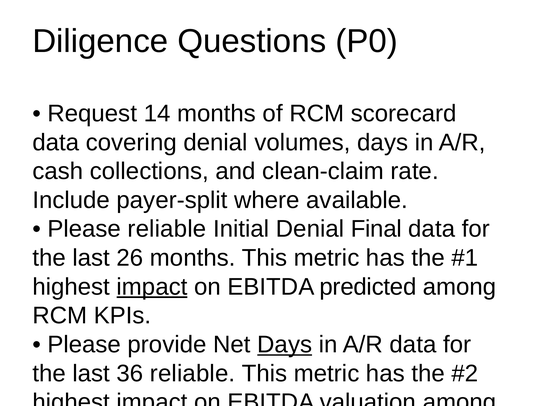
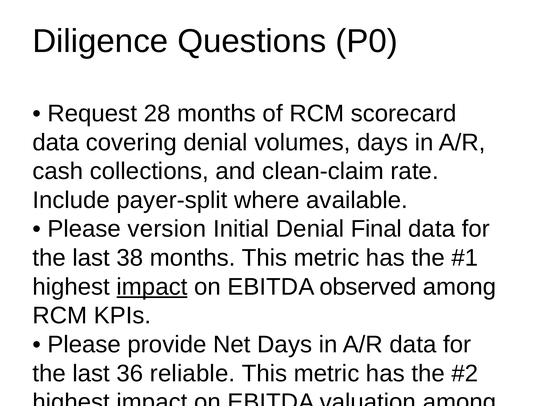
14: 14 -> 28
Please reliable: reliable -> version
26: 26 -> 38
predicted: predicted -> observed
Days at (285, 344) underline: present -> none
